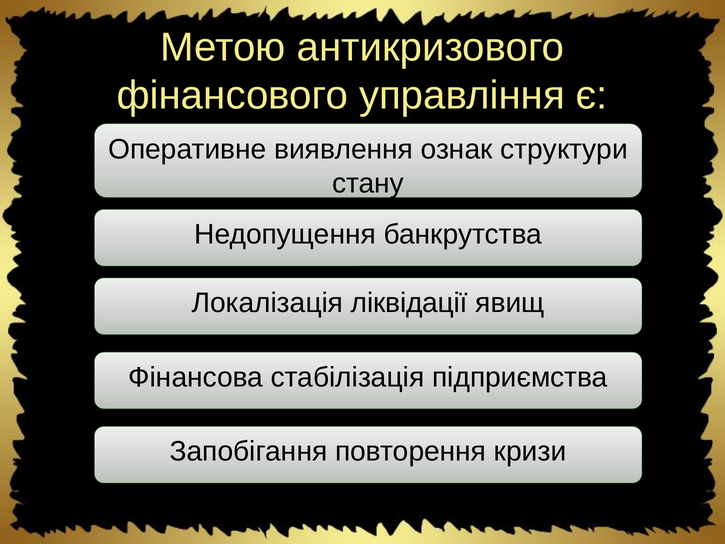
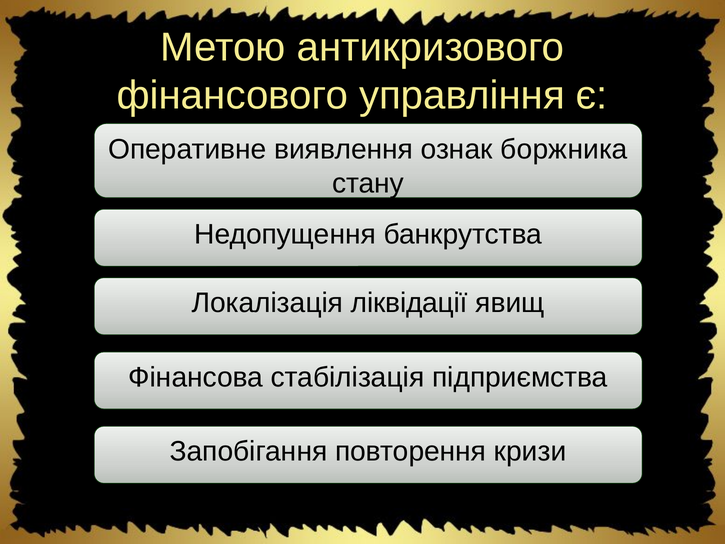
структури: структури -> боржника
